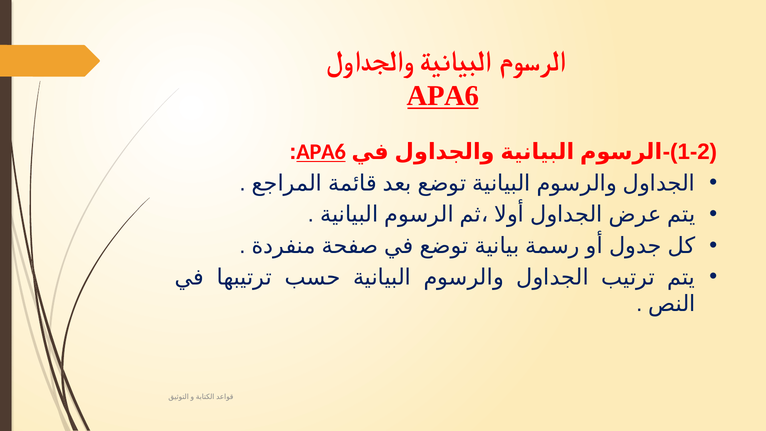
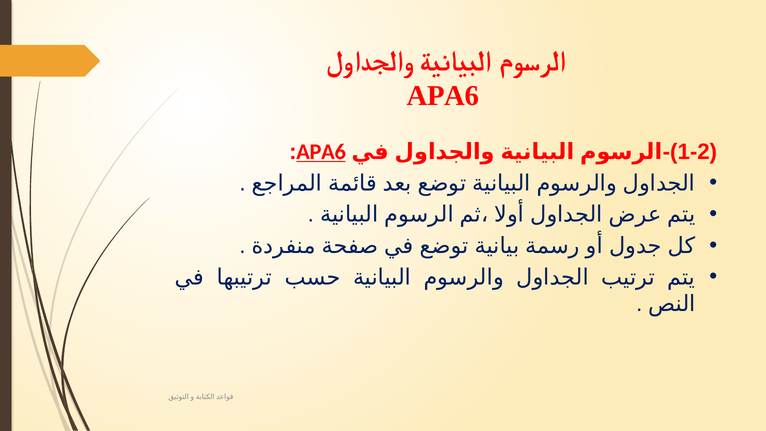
APA6 at (443, 96) underline: present -> none
